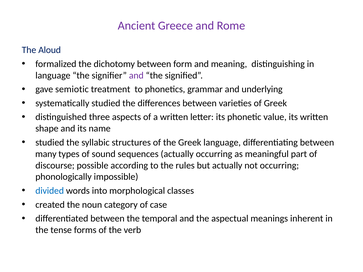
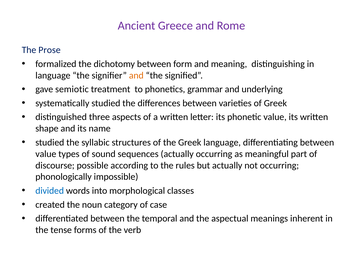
Aloud: Aloud -> Prose
and at (136, 75) colour: purple -> orange
many at (46, 154): many -> value
